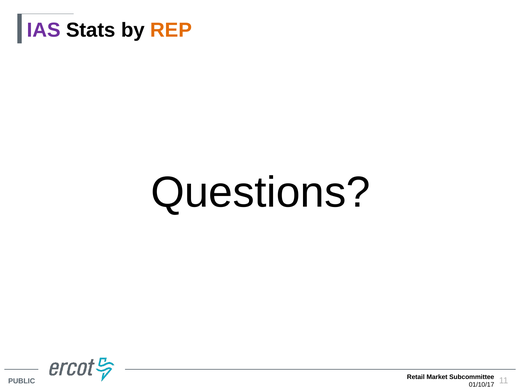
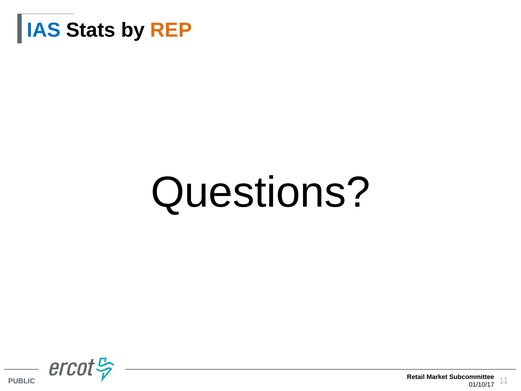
IAS colour: purple -> blue
